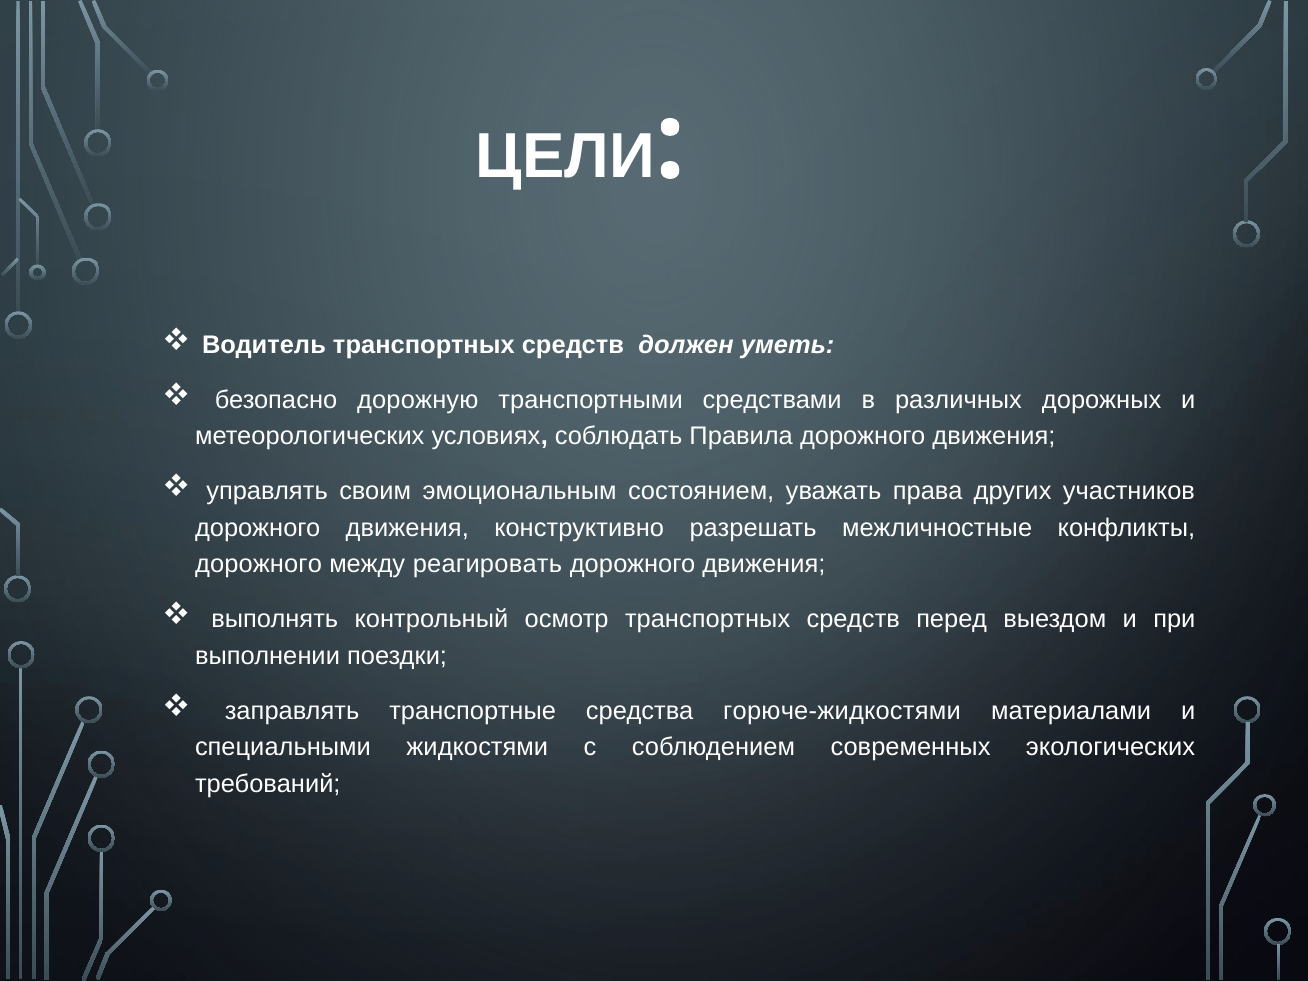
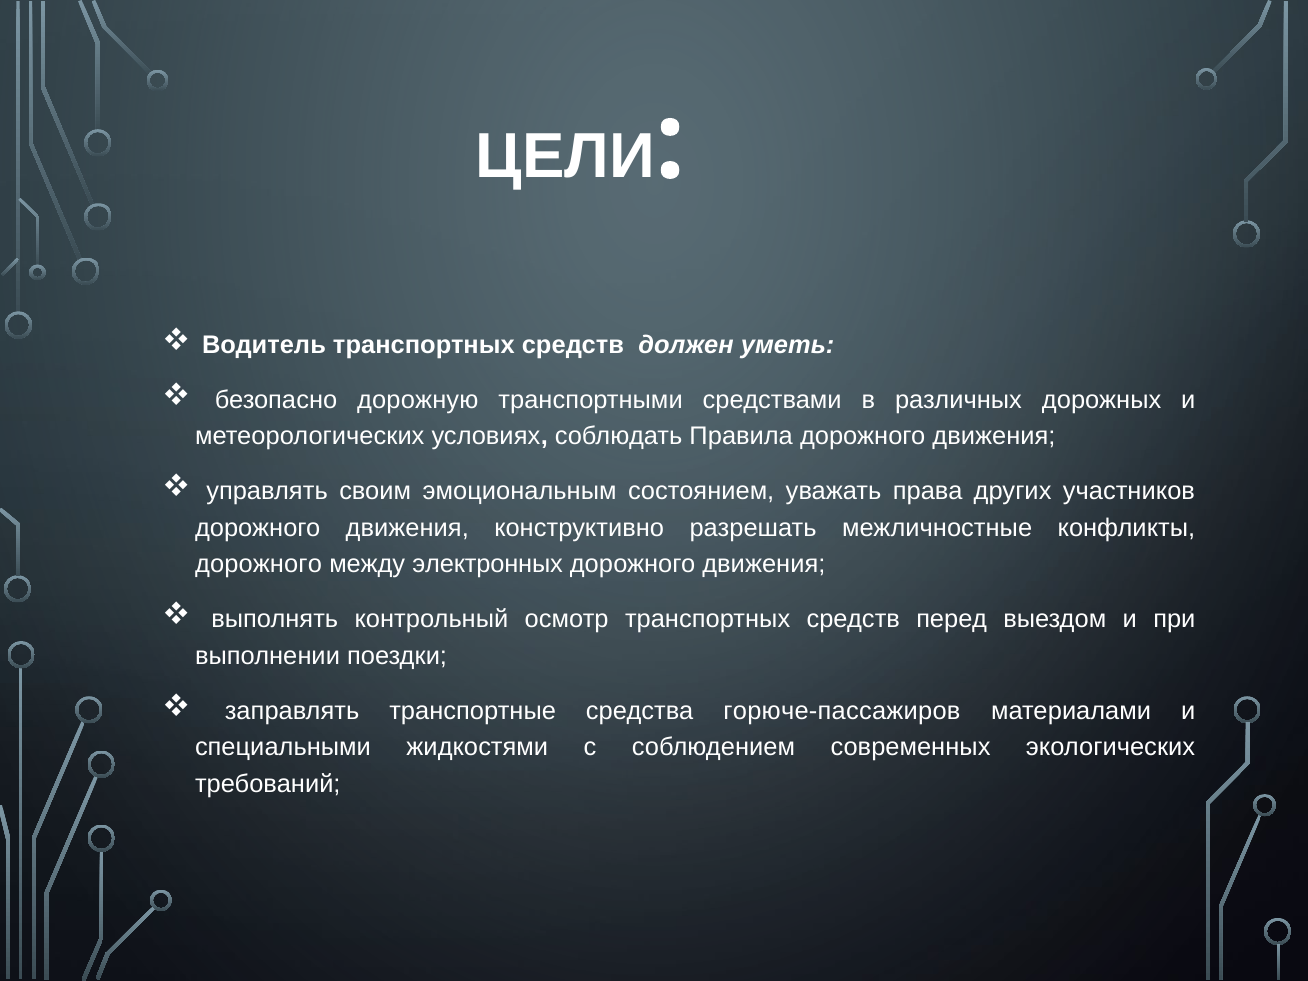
реагировать: реагировать -> электронных
горюче-жидкостями: горюче-жидкостями -> горюче-пассажиров
